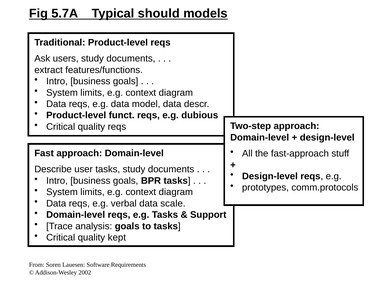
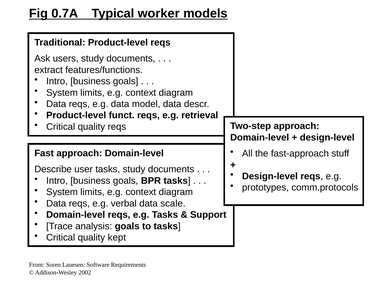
5.7A: 5.7A -> 0.7A
should: should -> worker
dubious: dubious -> retrieval
